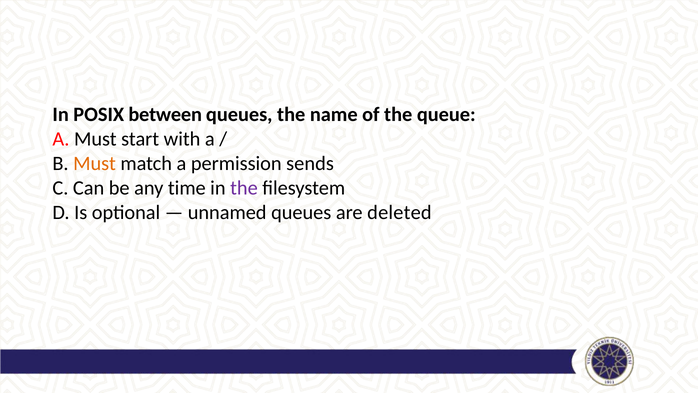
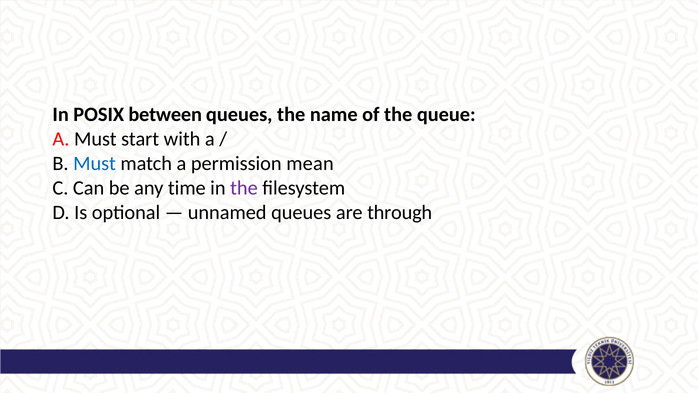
Must at (95, 163) colour: orange -> blue
sends: sends -> mean
deleted: deleted -> through
